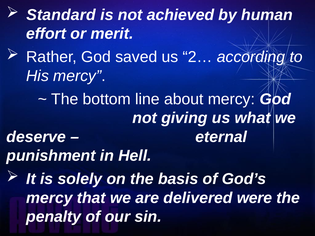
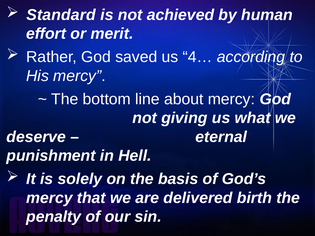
2…: 2… -> 4…
were: were -> birth
